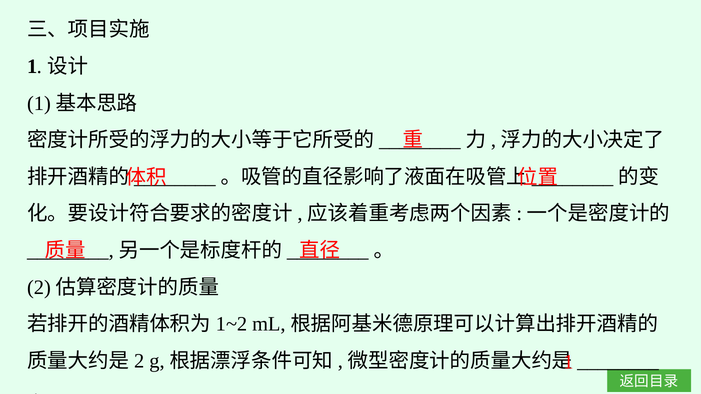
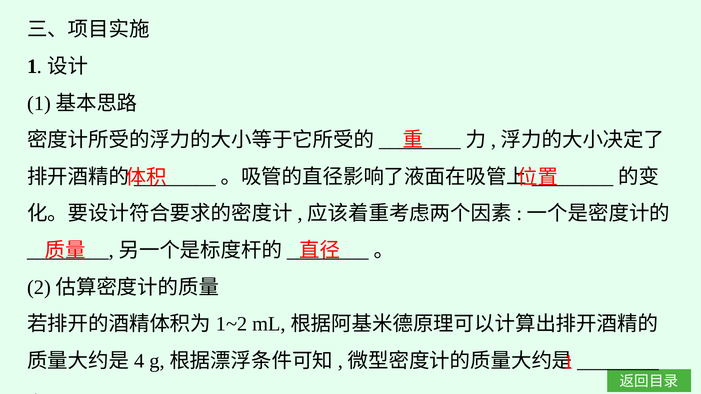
2 at (139, 361): 2 -> 4
